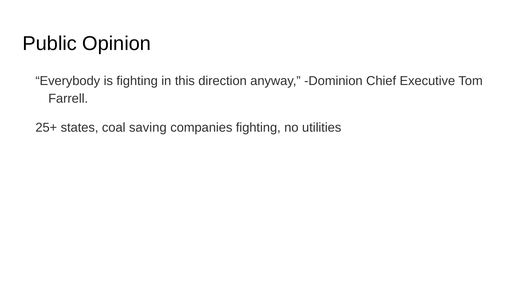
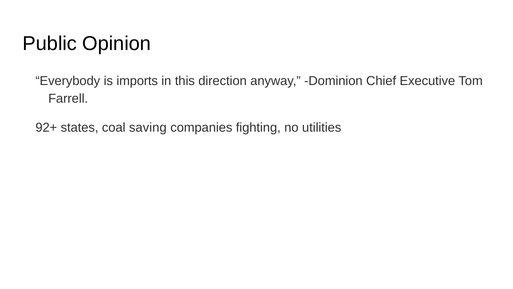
is fighting: fighting -> imports
25+: 25+ -> 92+
